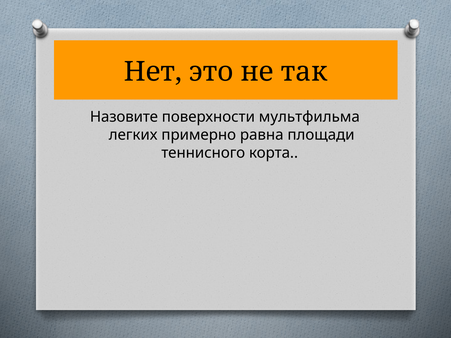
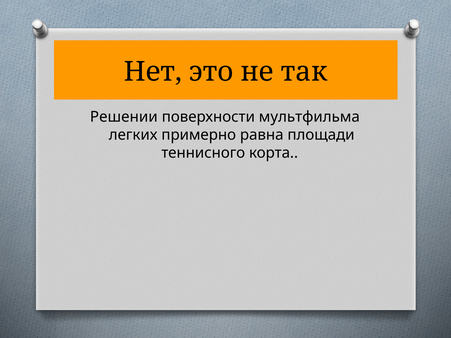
Назовите: Назовите -> Решении
